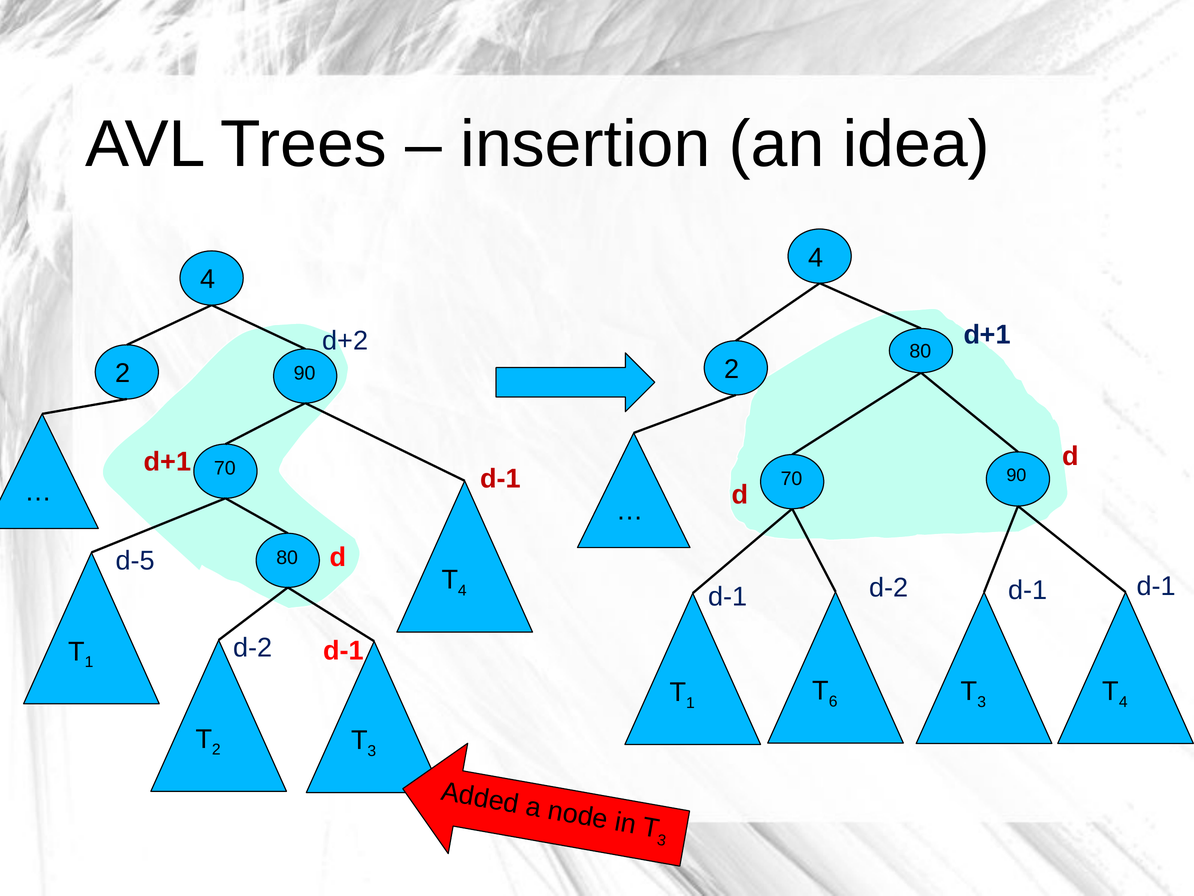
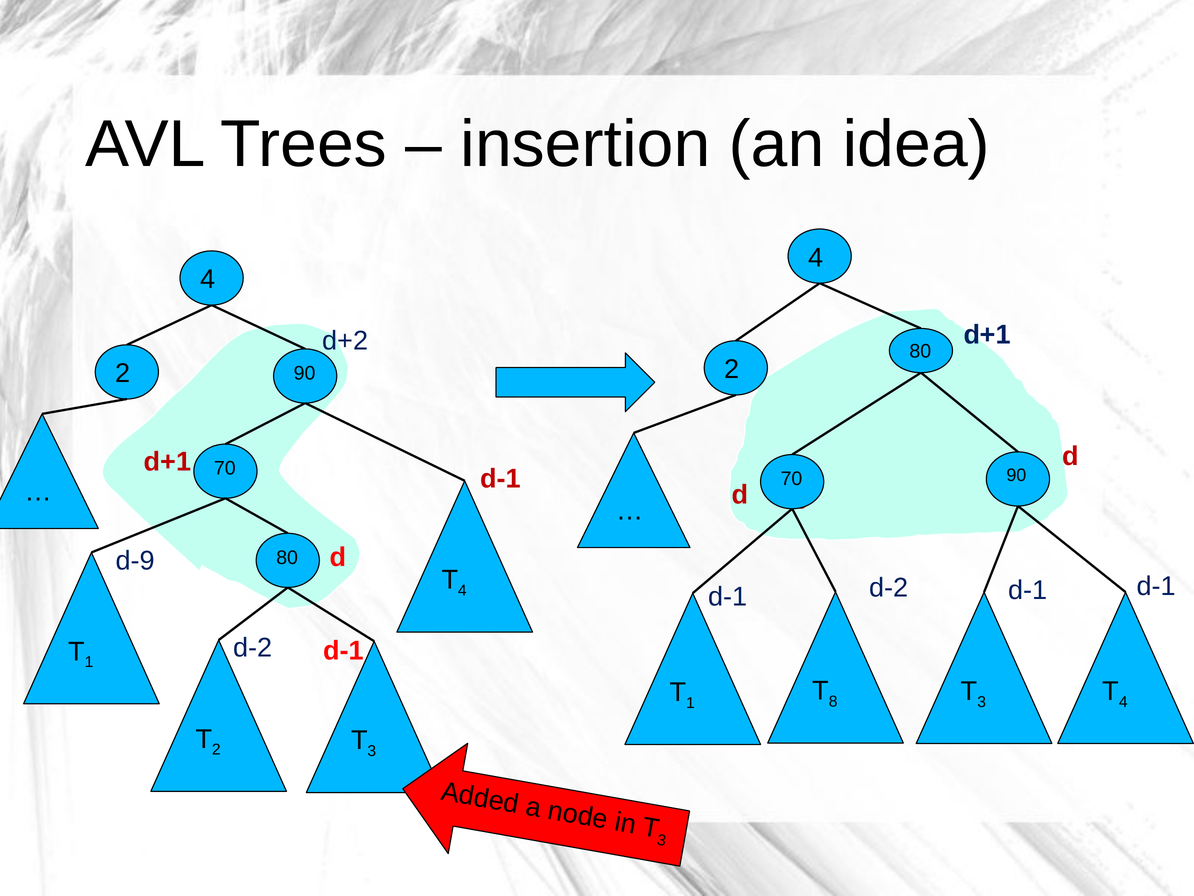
d-5: d-5 -> d-9
6: 6 -> 8
